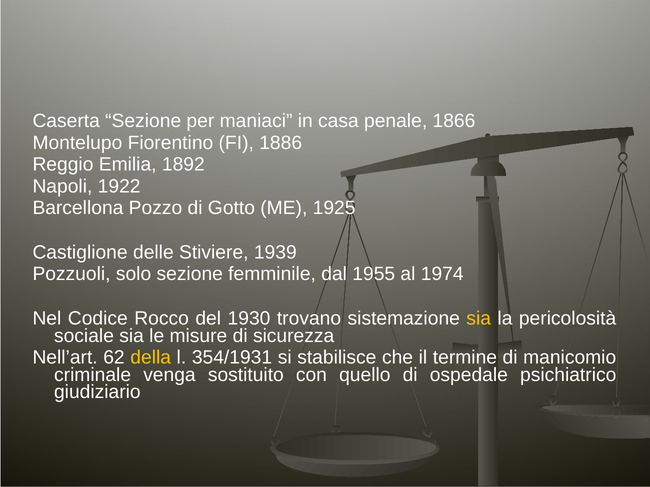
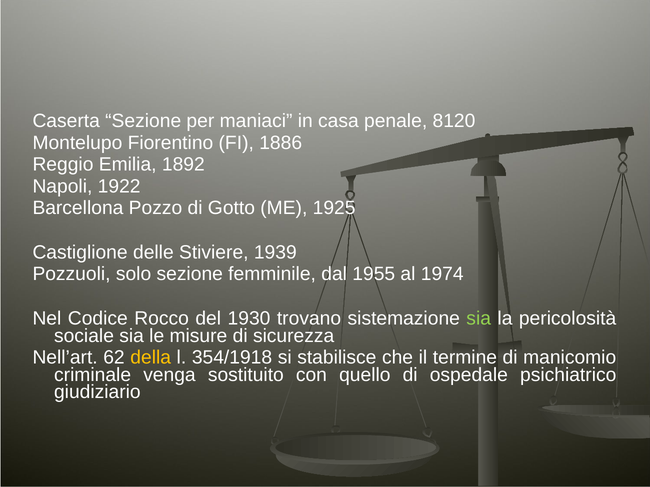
1866: 1866 -> 8120
sia at (479, 319) colour: yellow -> light green
354/1931: 354/1931 -> 354/1918
